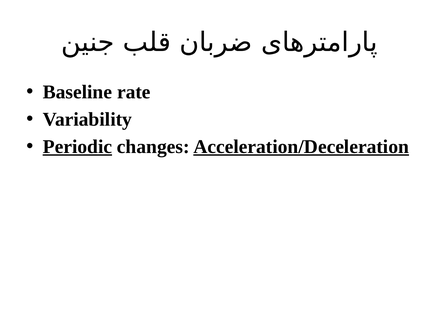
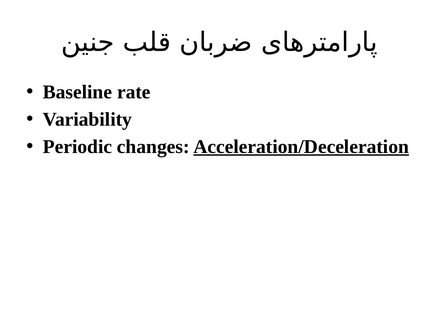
Periodic underline: present -> none
